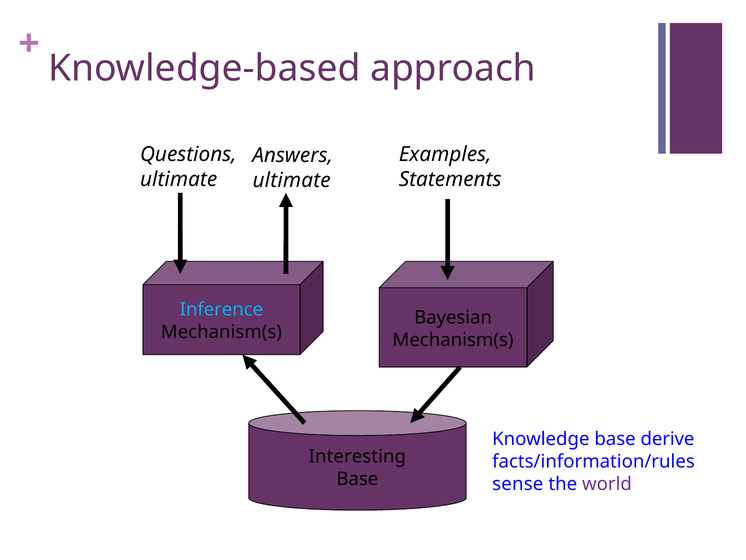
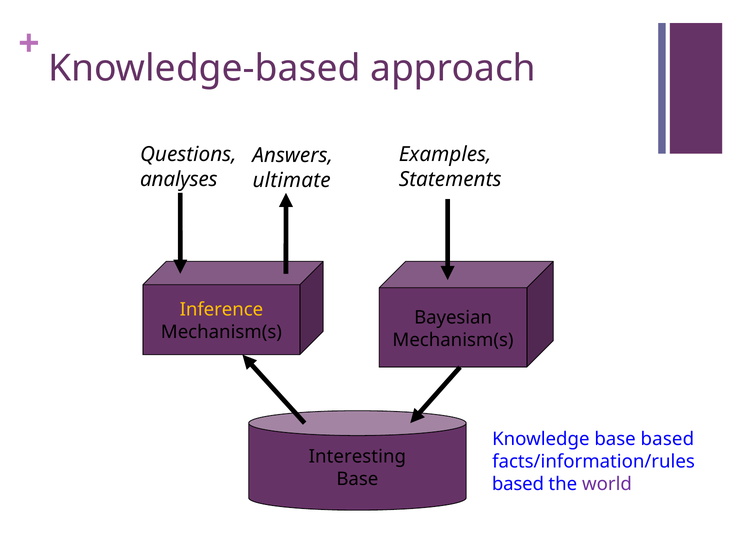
ultimate at (179, 179): ultimate -> analyses
Inference colour: light blue -> yellow
base derive: derive -> based
sense at (518, 484): sense -> based
